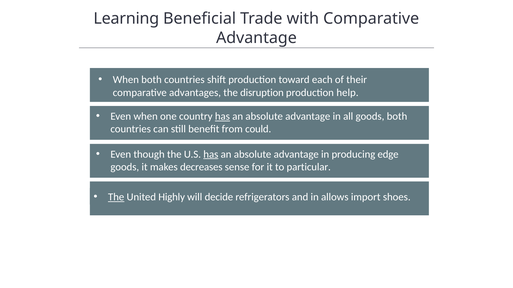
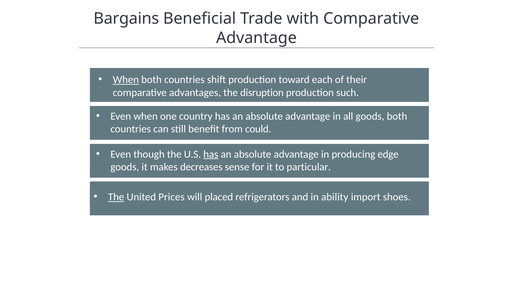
Learning: Learning -> Bargains
When at (126, 80) underline: none -> present
help: help -> such
has at (222, 117) underline: present -> none
Highly: Highly -> Prices
decide: decide -> placed
allows: allows -> ability
